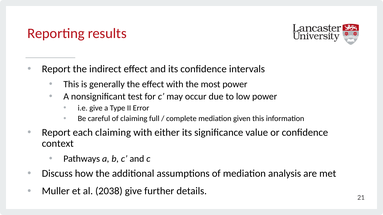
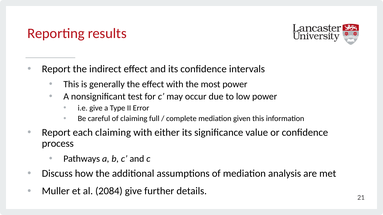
context: context -> process
2038: 2038 -> 2084
